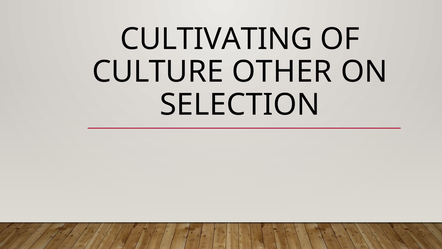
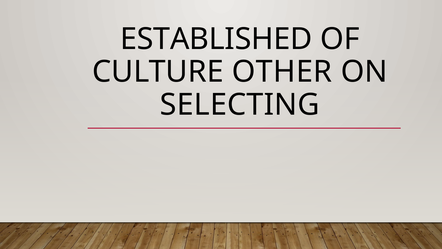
CULTIVATING: CULTIVATING -> ESTABLISHED
SELECTION: SELECTION -> SELECTING
